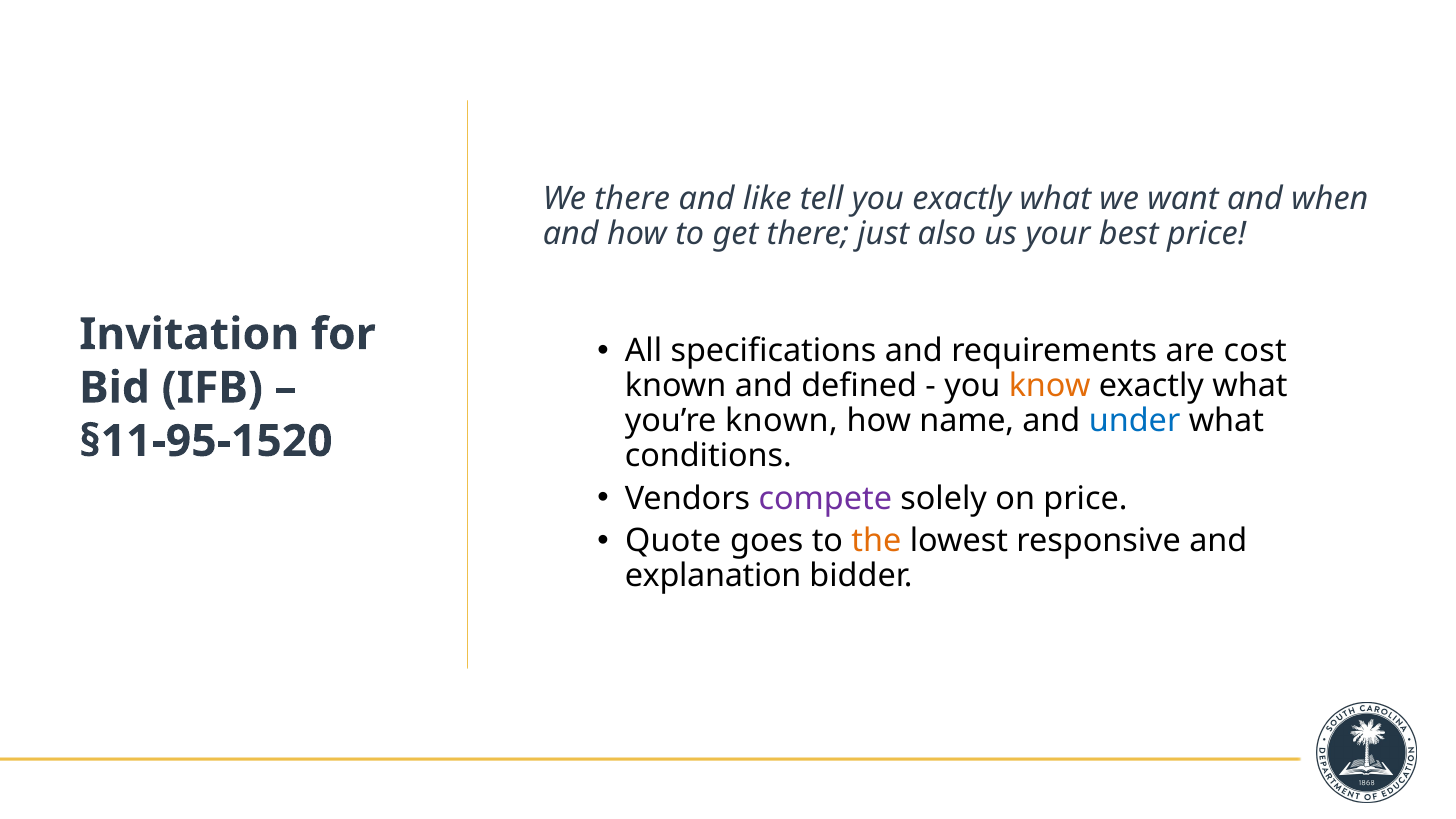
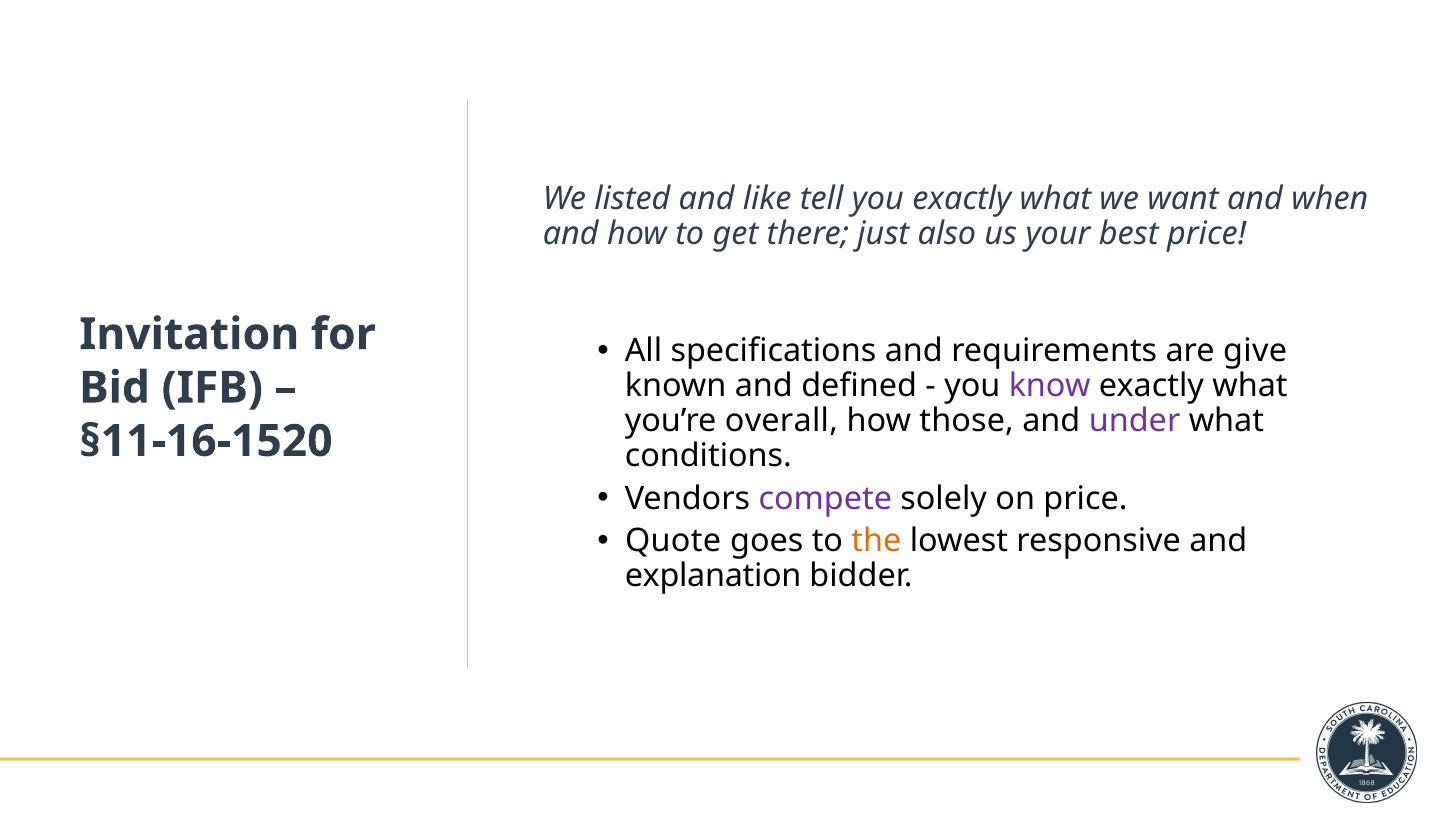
We there: there -> listed
cost: cost -> give
know colour: orange -> purple
you’re known: known -> overall
name: name -> those
under colour: blue -> purple
§11-95-1520: §11-95-1520 -> §11-16-1520
